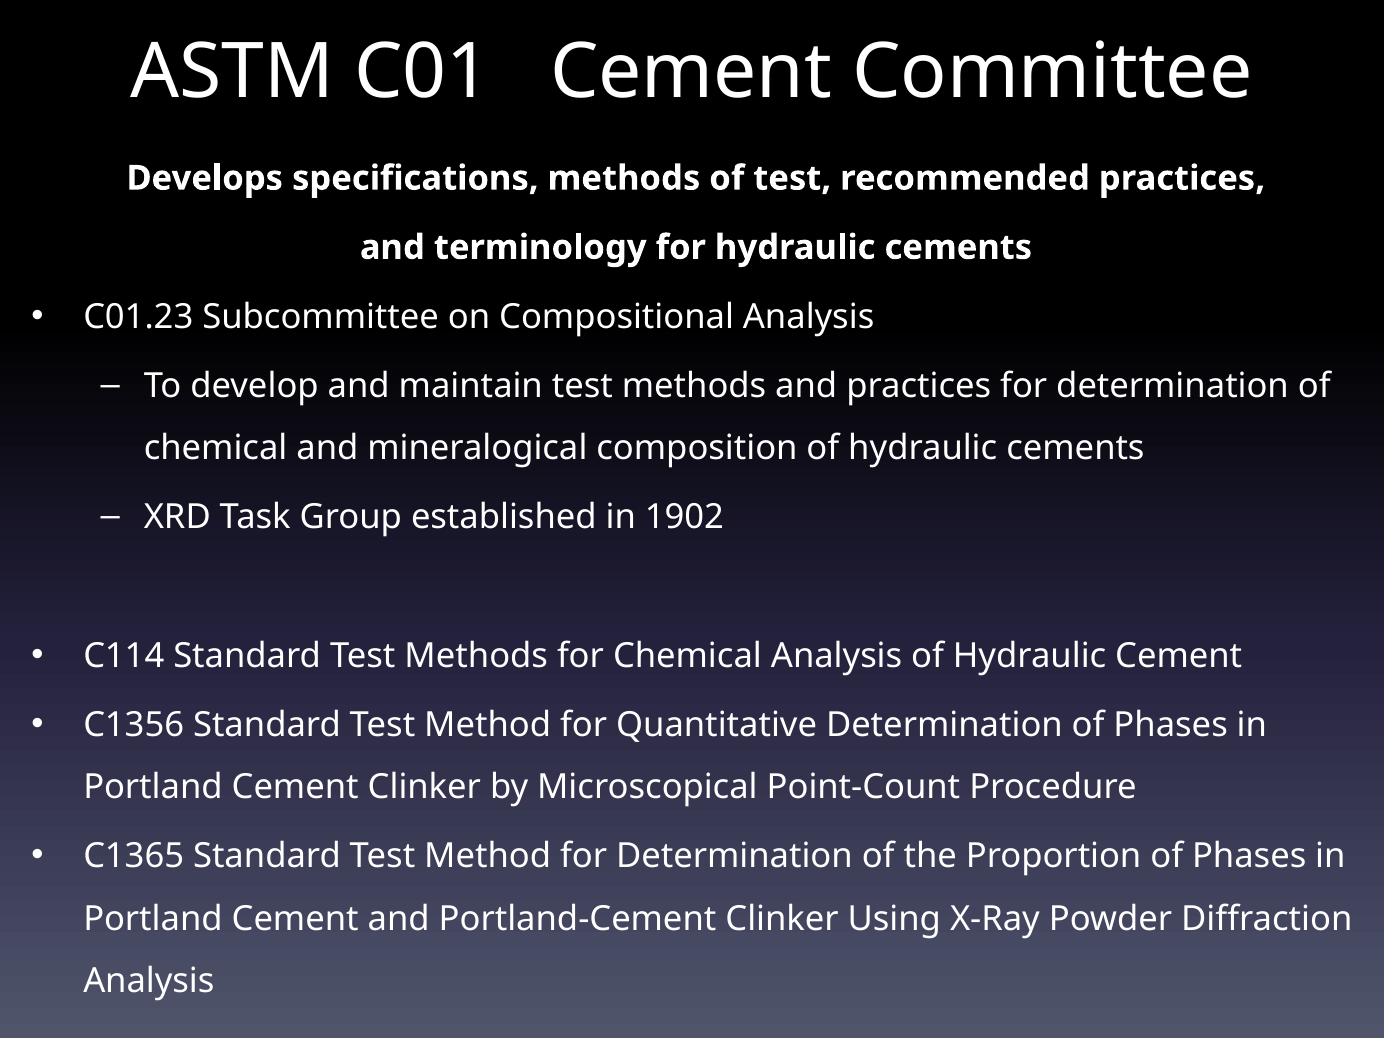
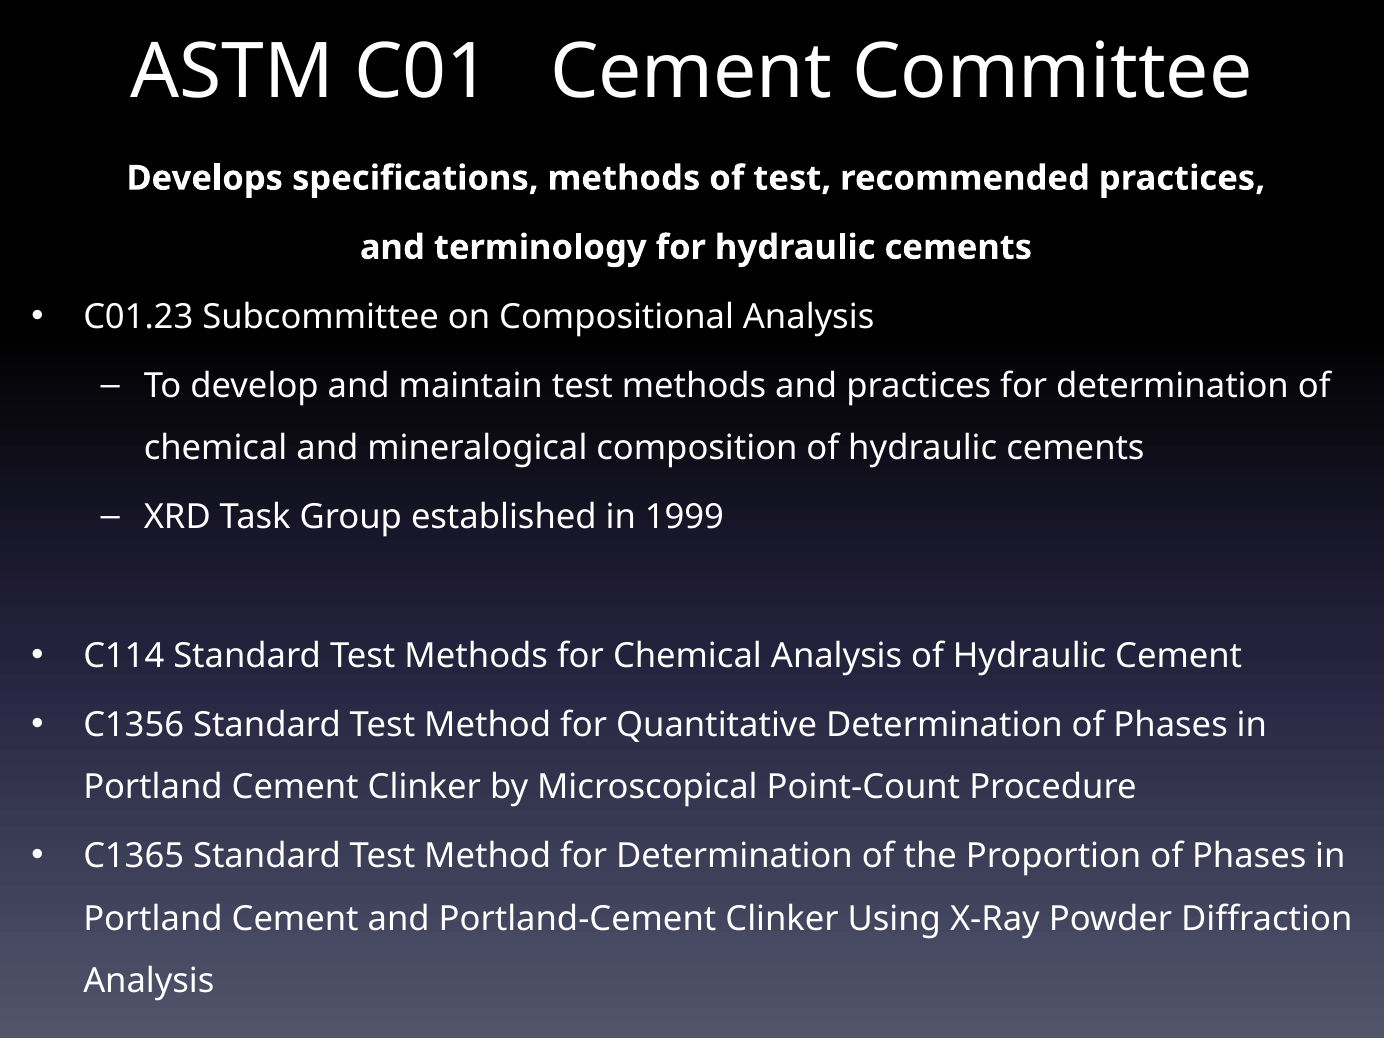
1902: 1902 -> 1999
